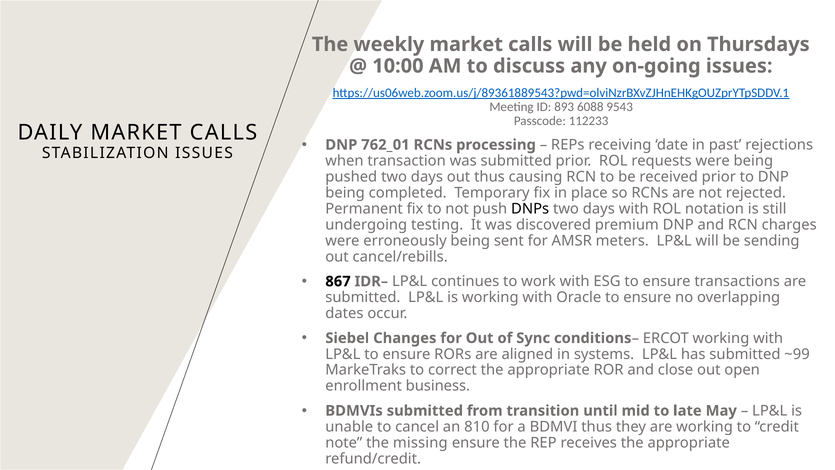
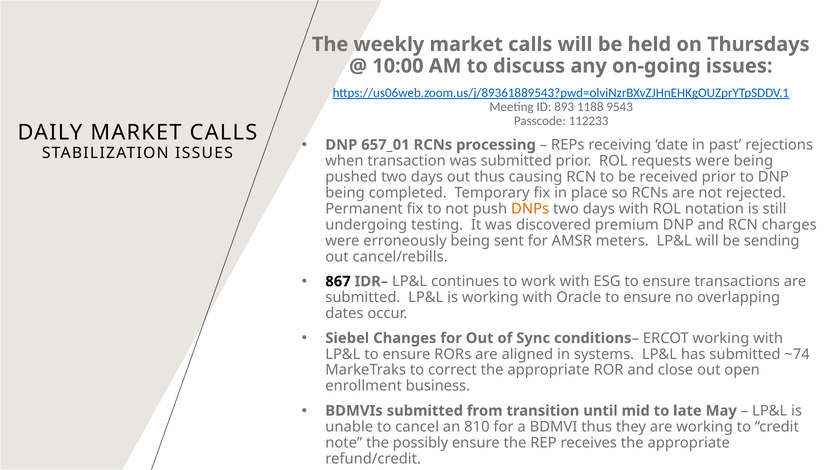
6088: 6088 -> 1188
762_01: 762_01 -> 657_01
DNPs colour: black -> orange
~99: ~99 -> ~74
missing: missing -> possibly
